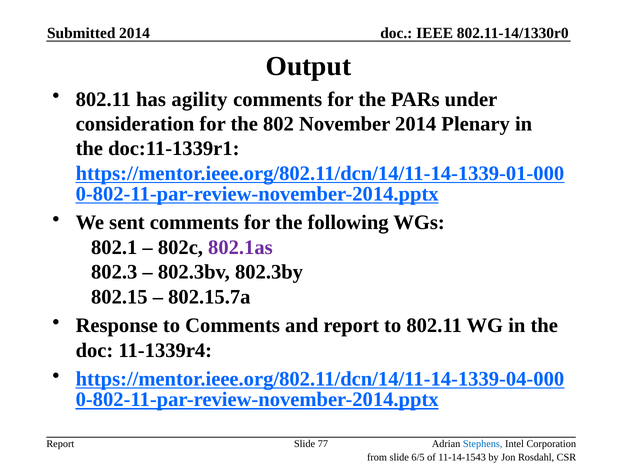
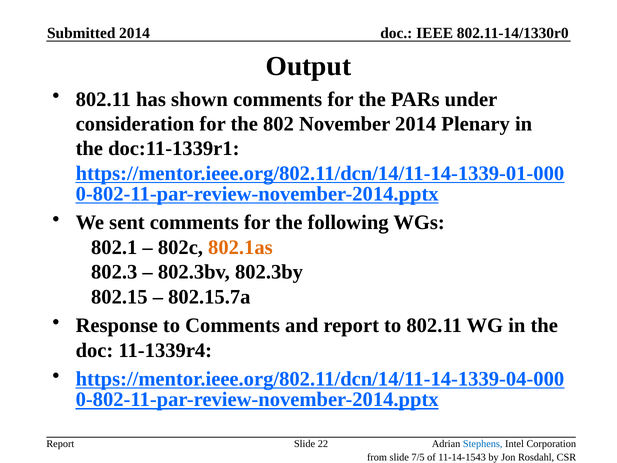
agility: agility -> shown
802.1as colour: purple -> orange
77: 77 -> 22
6/5: 6/5 -> 7/5
